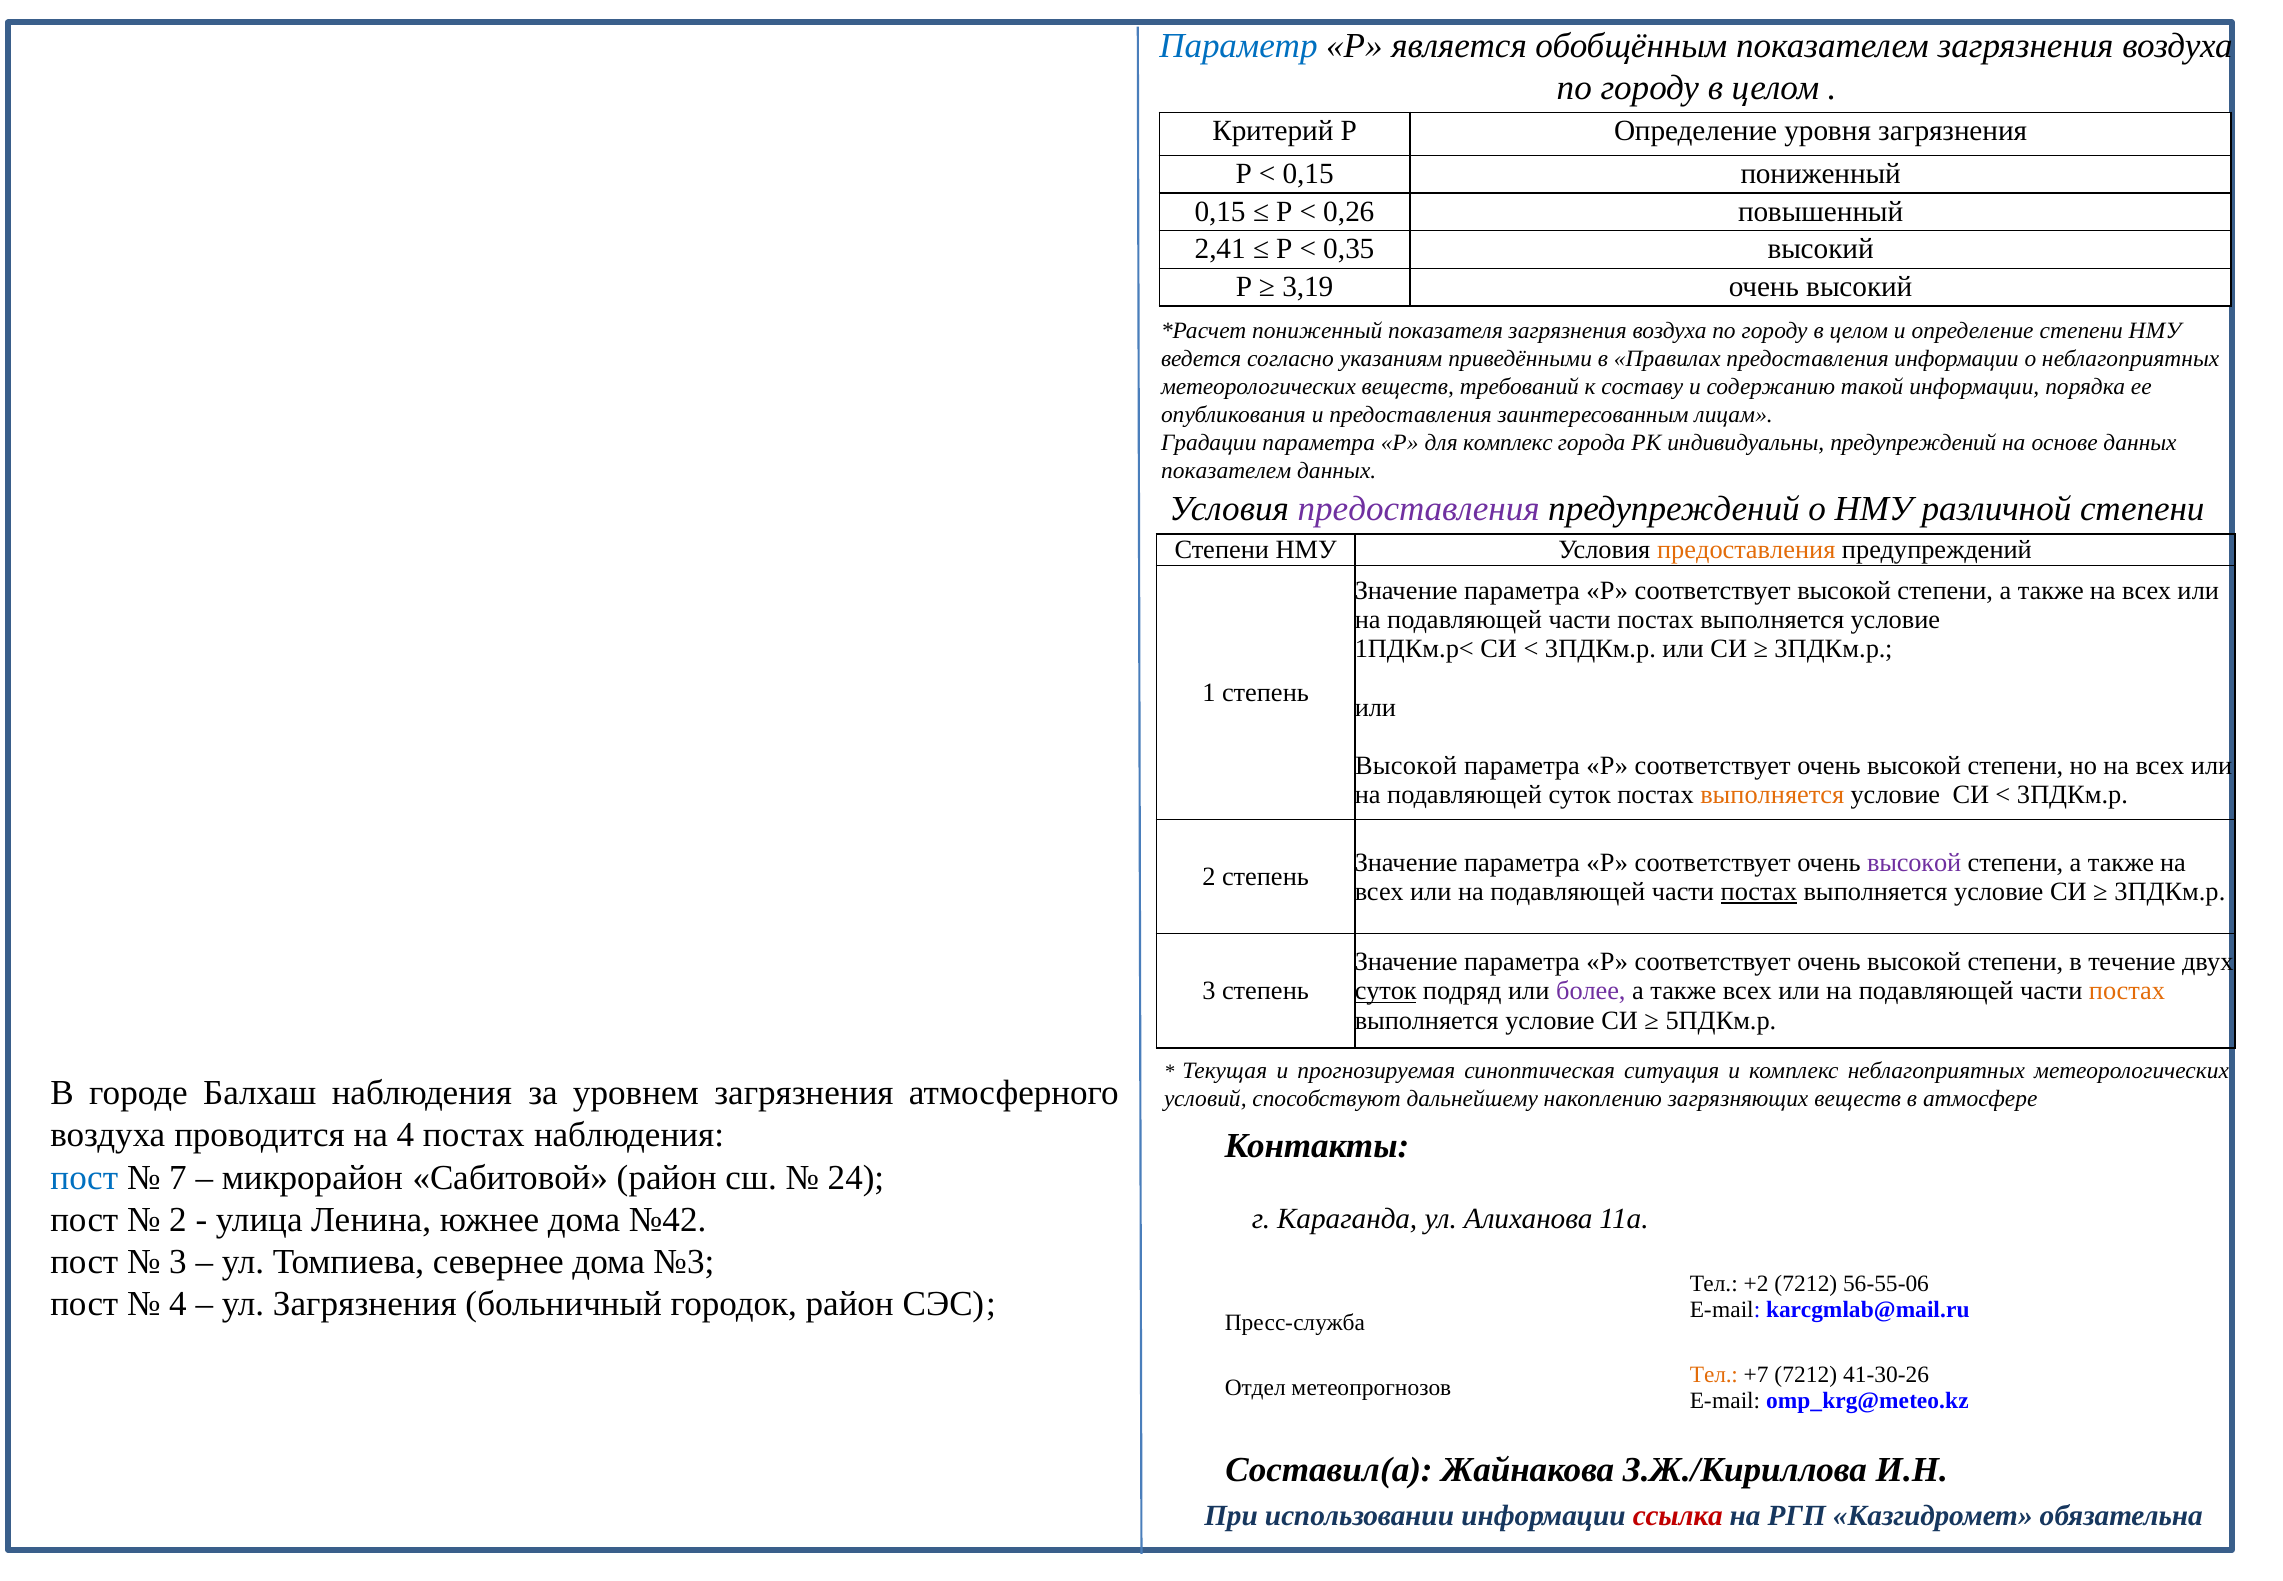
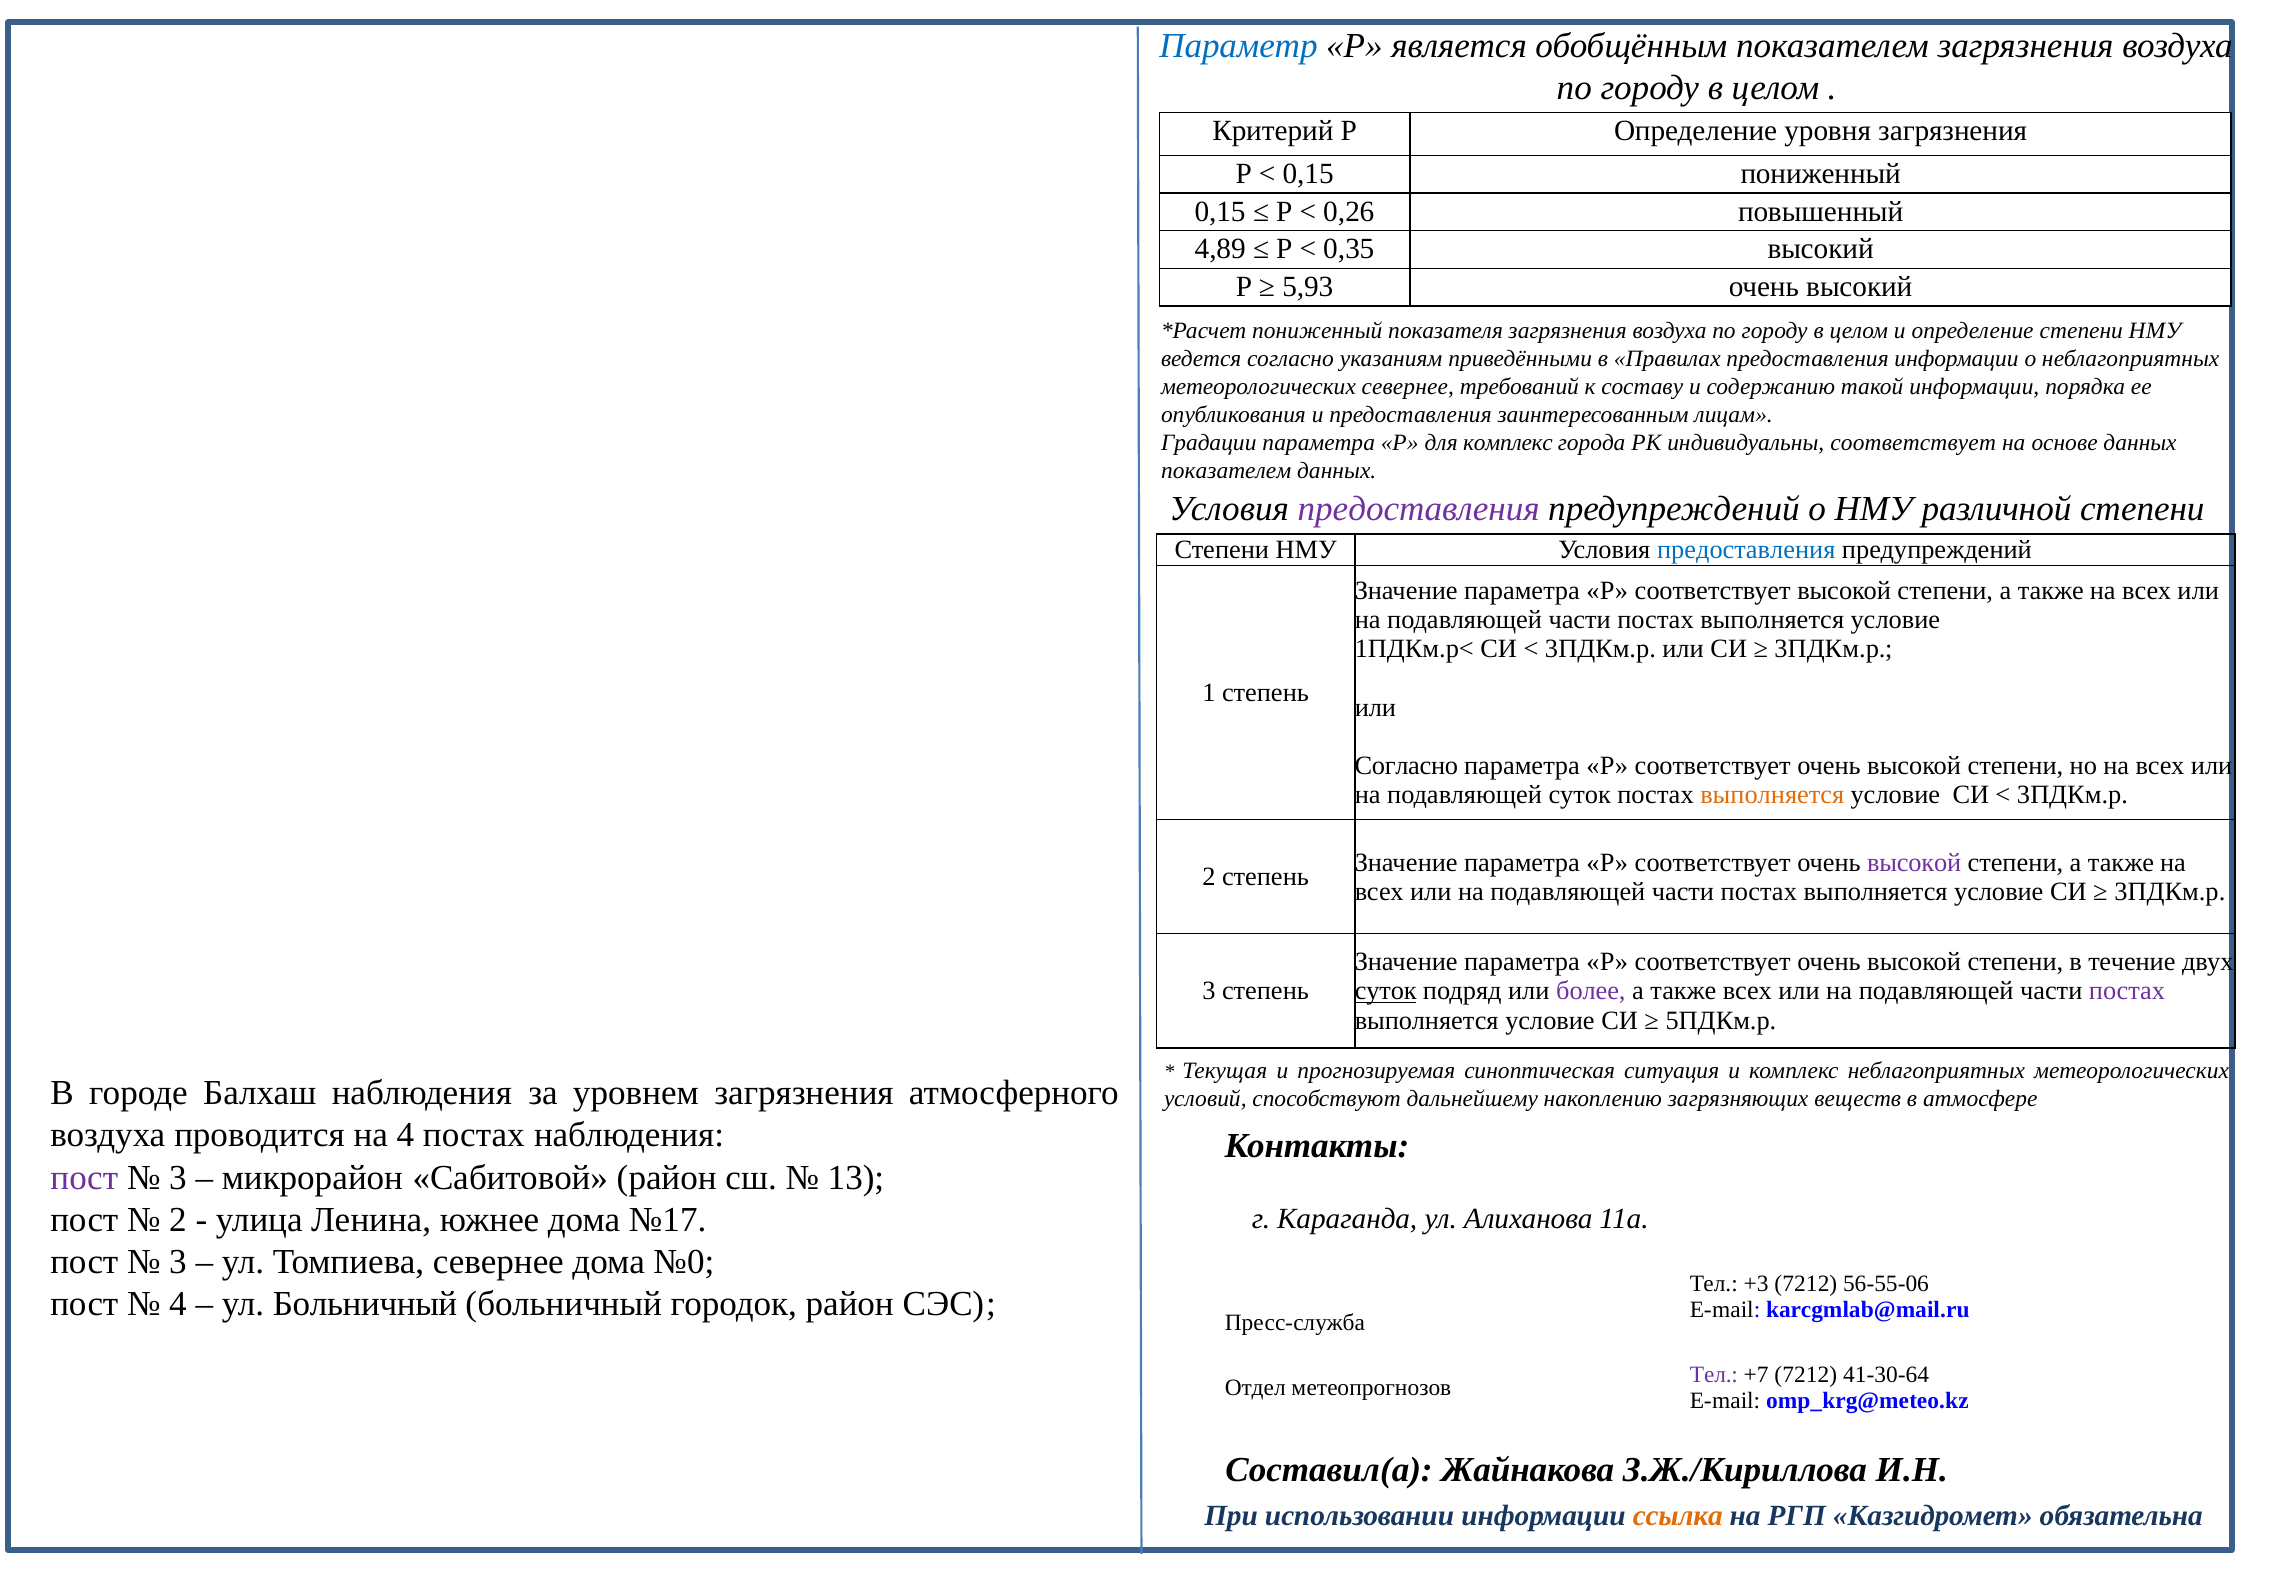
2,41: 2,41 -> 4,89
3,19: 3,19 -> 5,93
метеорологических веществ: веществ -> севернее
индивидуальны предупреждений: предупреждений -> соответствует
предоставления at (1746, 550) colour: orange -> blue
Высокой at (1406, 766): Высокой -> Согласно
постах at (1759, 891) underline: present -> none
постах at (2127, 991) colour: orange -> purple
пост at (84, 1177) colour: blue -> purple
7 at (178, 1177): 7 -> 3
24: 24 -> 13
№42: №42 -> №17
№3: №3 -> №0
+2: +2 -> +3
ул Загрязнения: Загрязнения -> Больничный
Тел at (1714, 1375) colour: orange -> purple
41-30-26: 41-30-26 -> 41-30-64
ссылка colour: red -> orange
